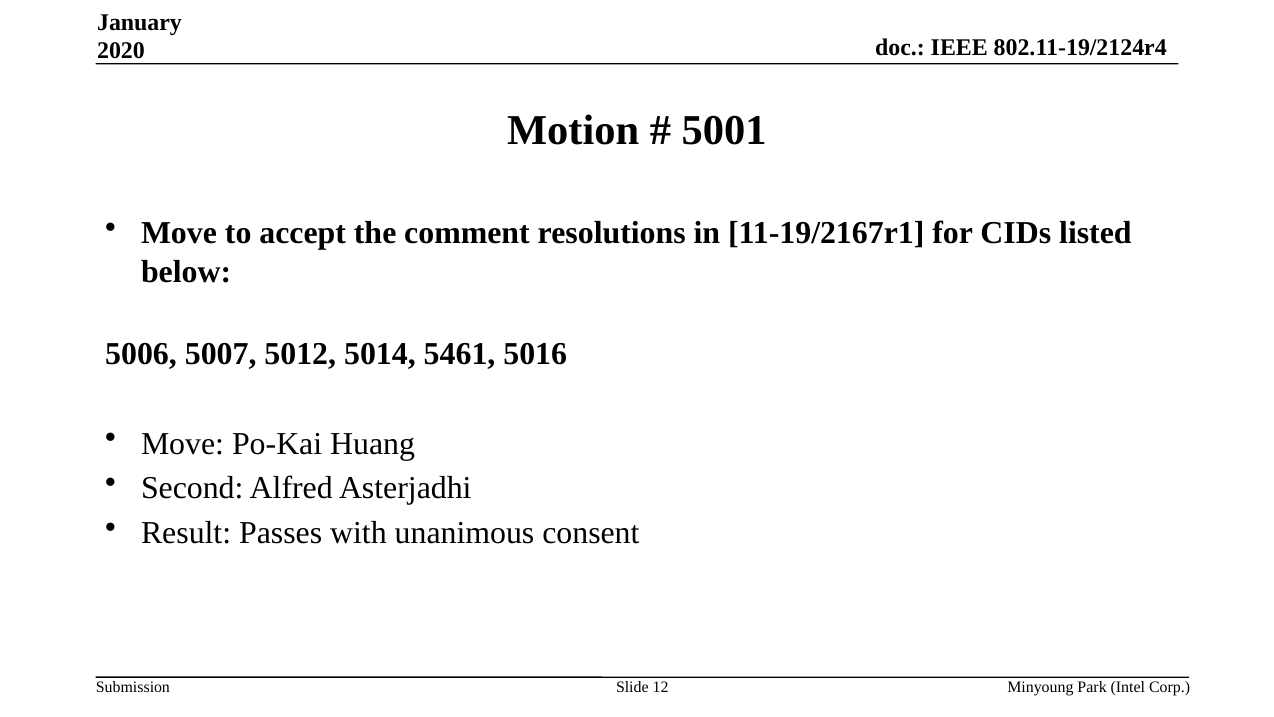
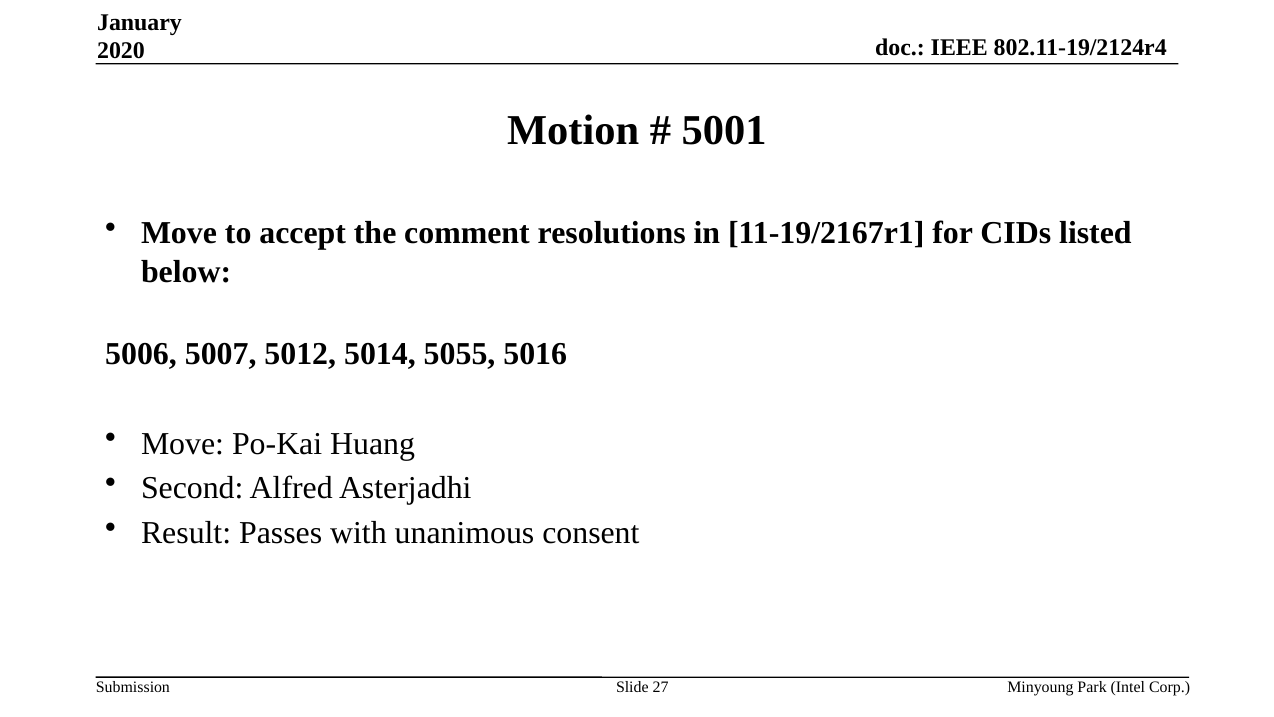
5461: 5461 -> 5055
12: 12 -> 27
